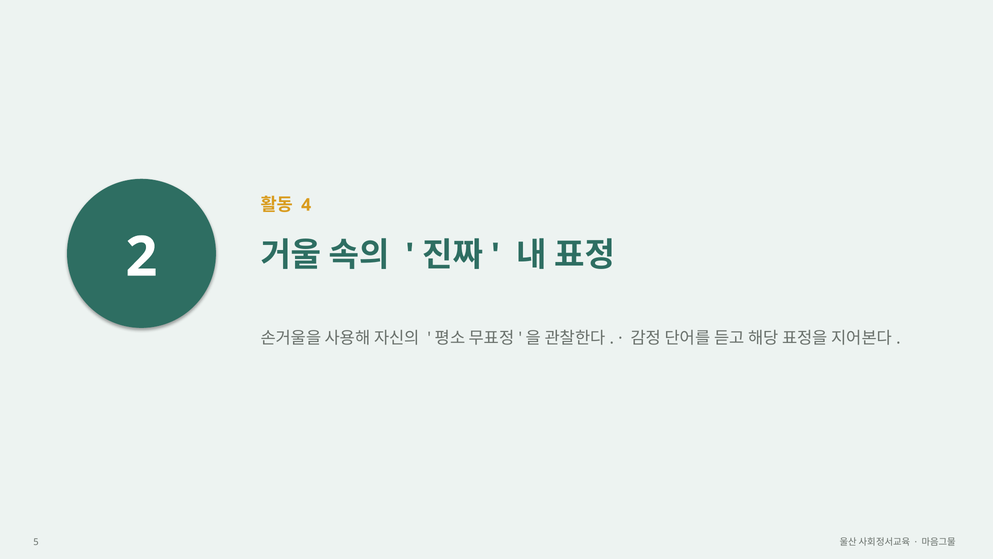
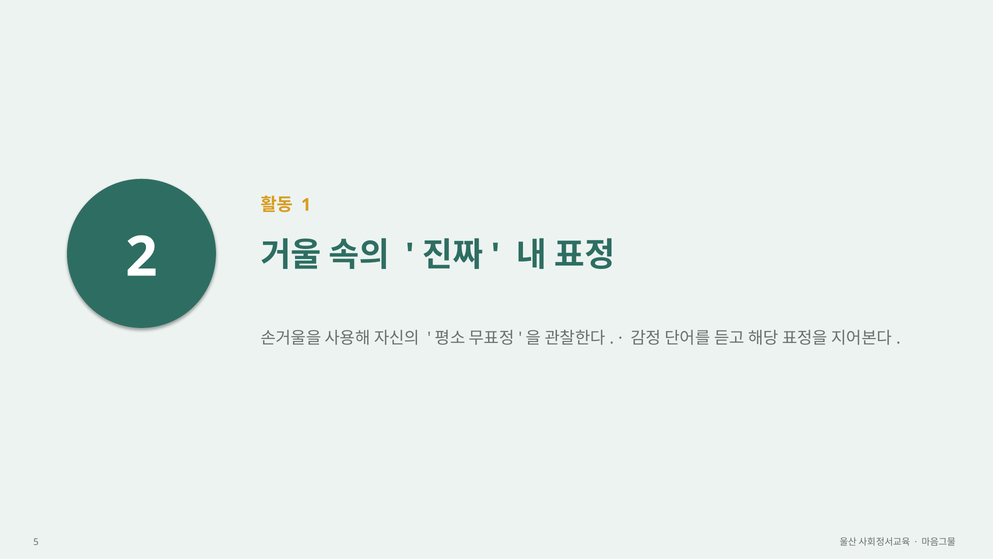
4: 4 -> 1
